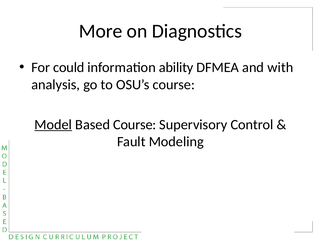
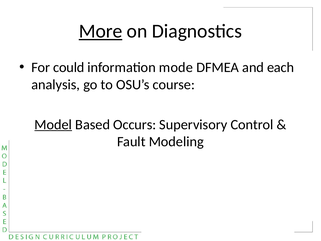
More underline: none -> present
ability: ability -> mode
with: with -> each
Based Course: Course -> Occurs
